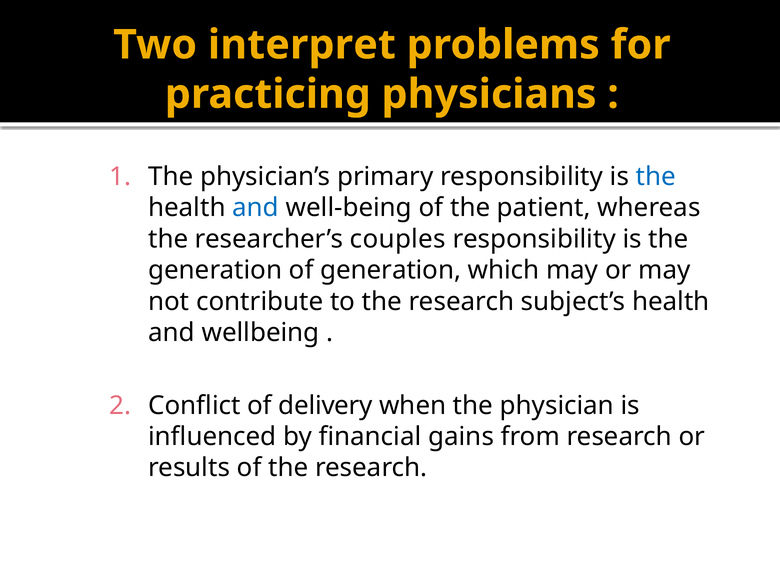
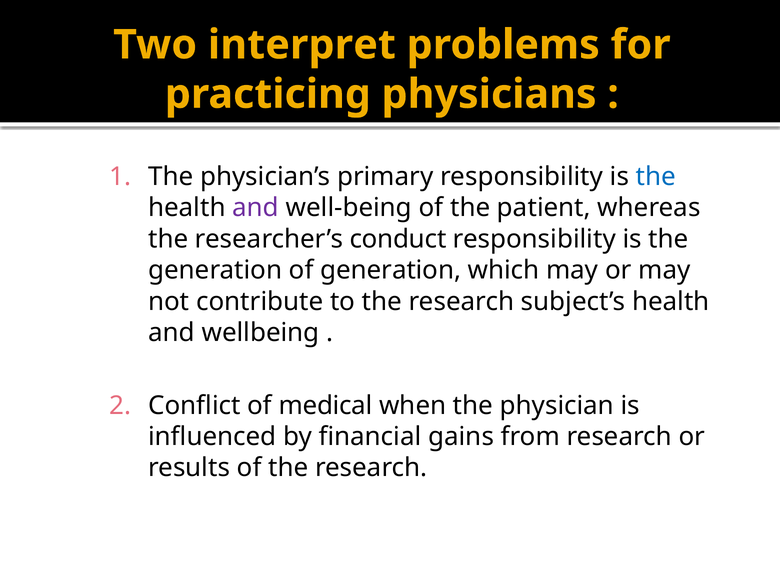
and at (256, 208) colour: blue -> purple
couples: couples -> conduct
delivery: delivery -> medical
